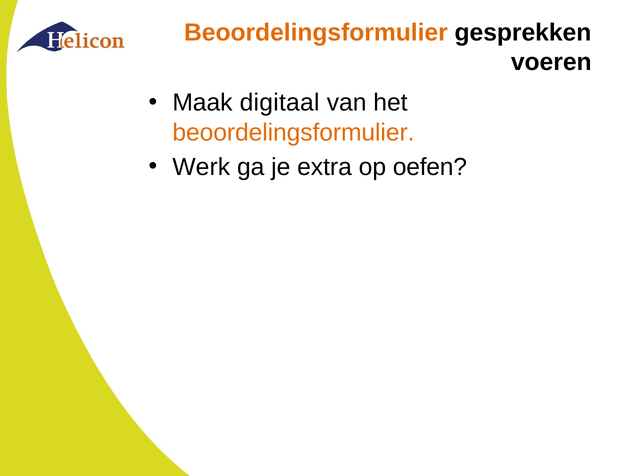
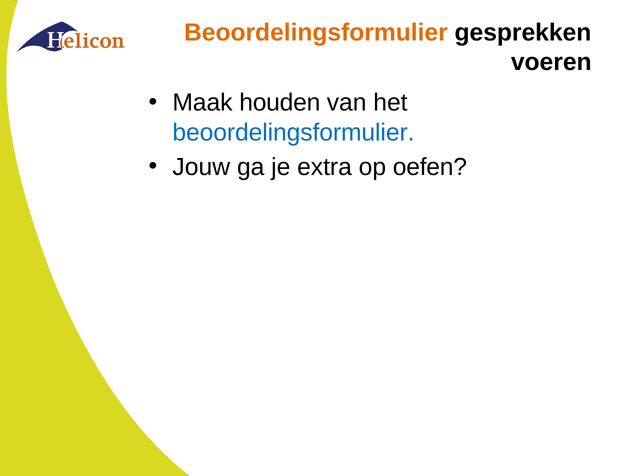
digitaal: digitaal -> houden
beoordelingsformulier at (293, 132) colour: orange -> blue
Werk: Werk -> Jouw
